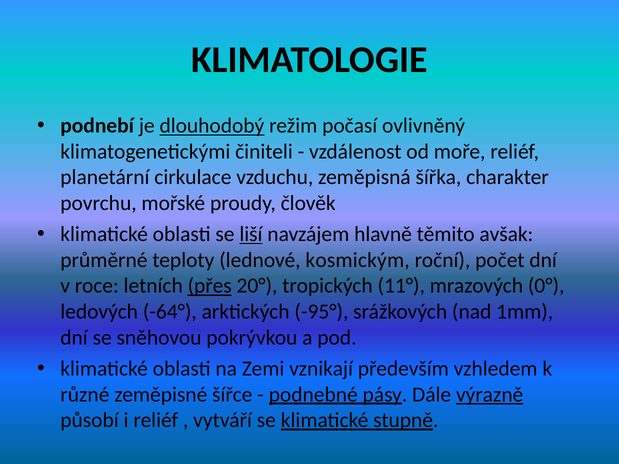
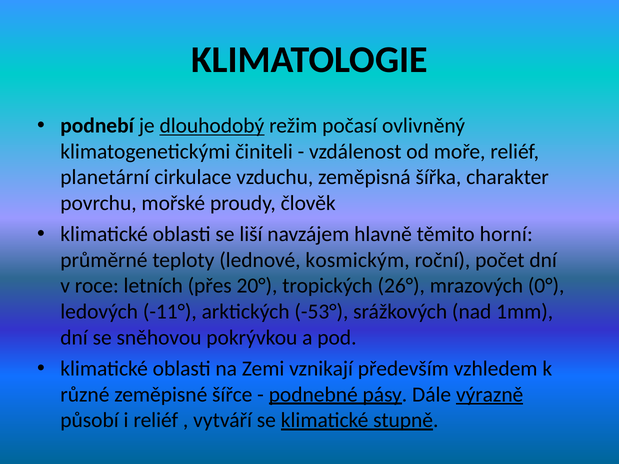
liší underline: present -> none
avšak: avšak -> horní
přes underline: present -> none
11°: 11° -> 26°
-64°: -64° -> -11°
-95°: -95° -> -53°
